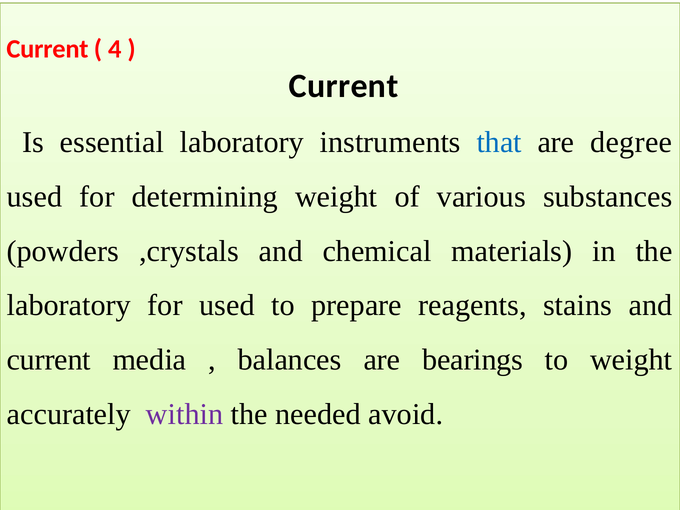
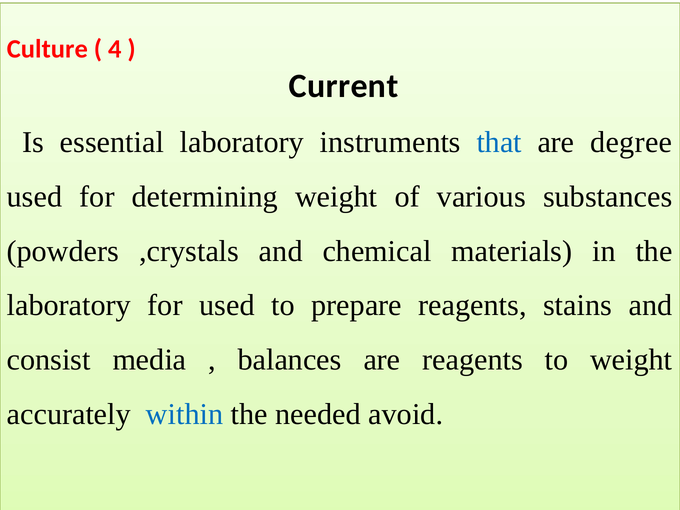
Current at (47, 49): Current -> Culture
current at (49, 360): current -> consist
are bearings: bearings -> reagents
within colour: purple -> blue
